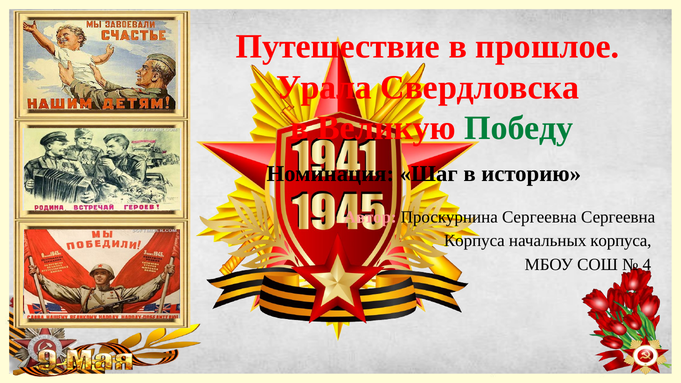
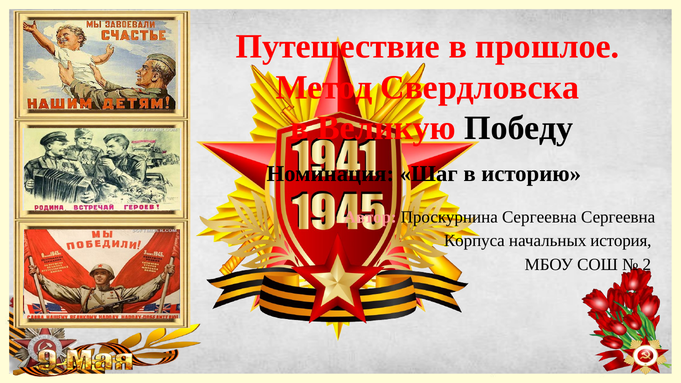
Урала: Урала -> Метод
Победу colour: green -> black
начальных корпуса: корпуса -> история
4: 4 -> 2
